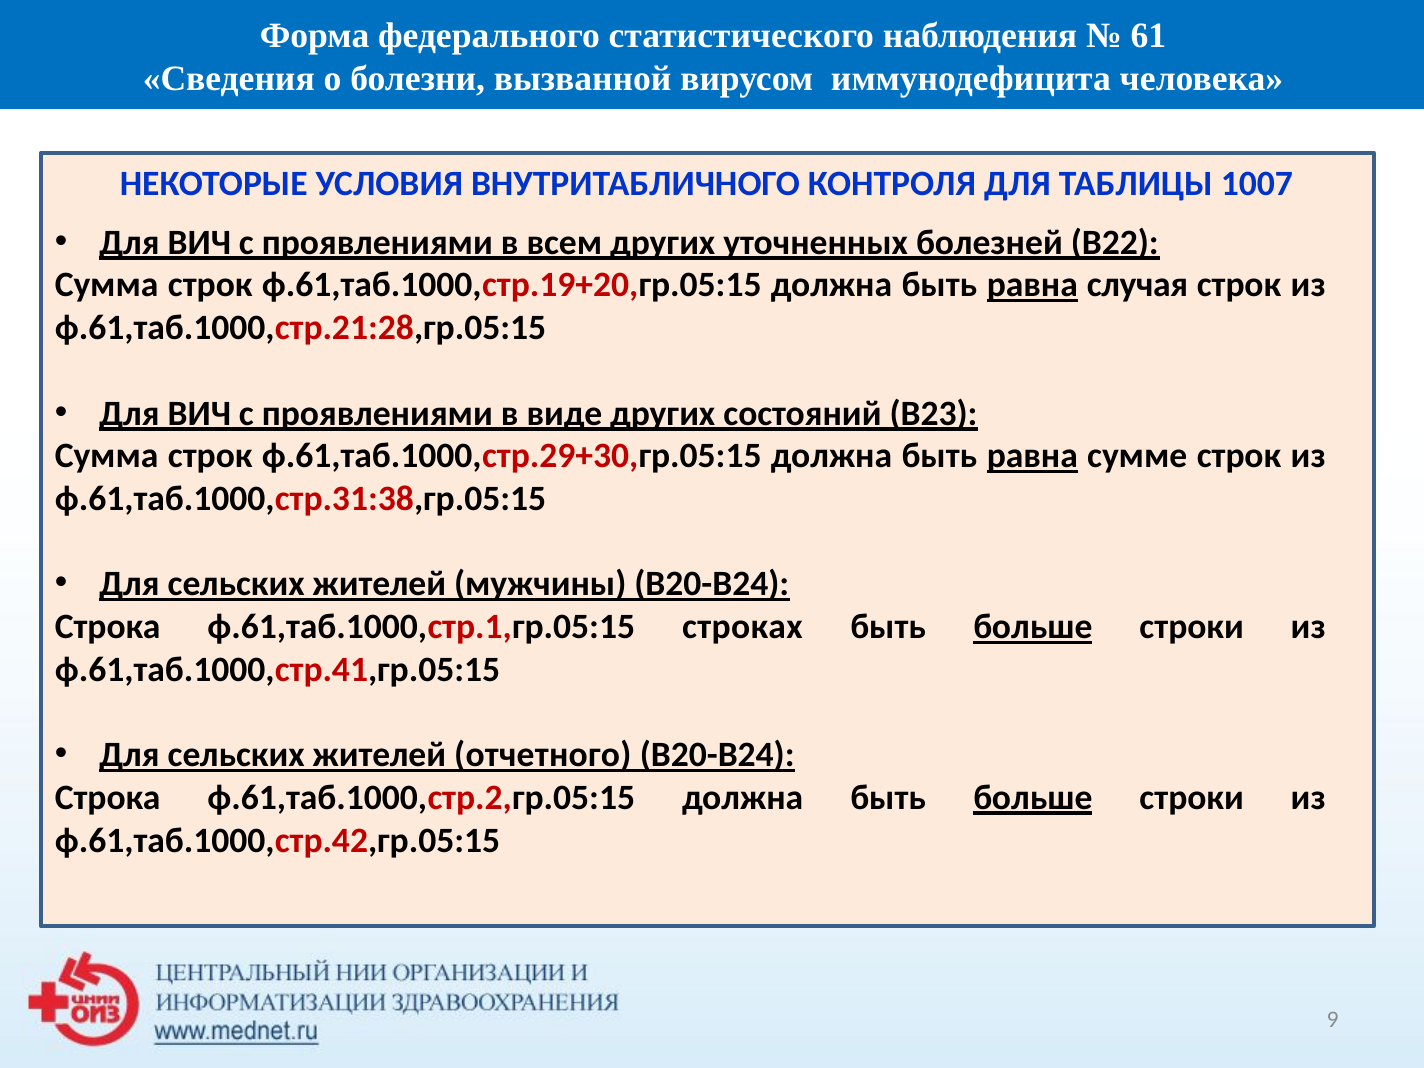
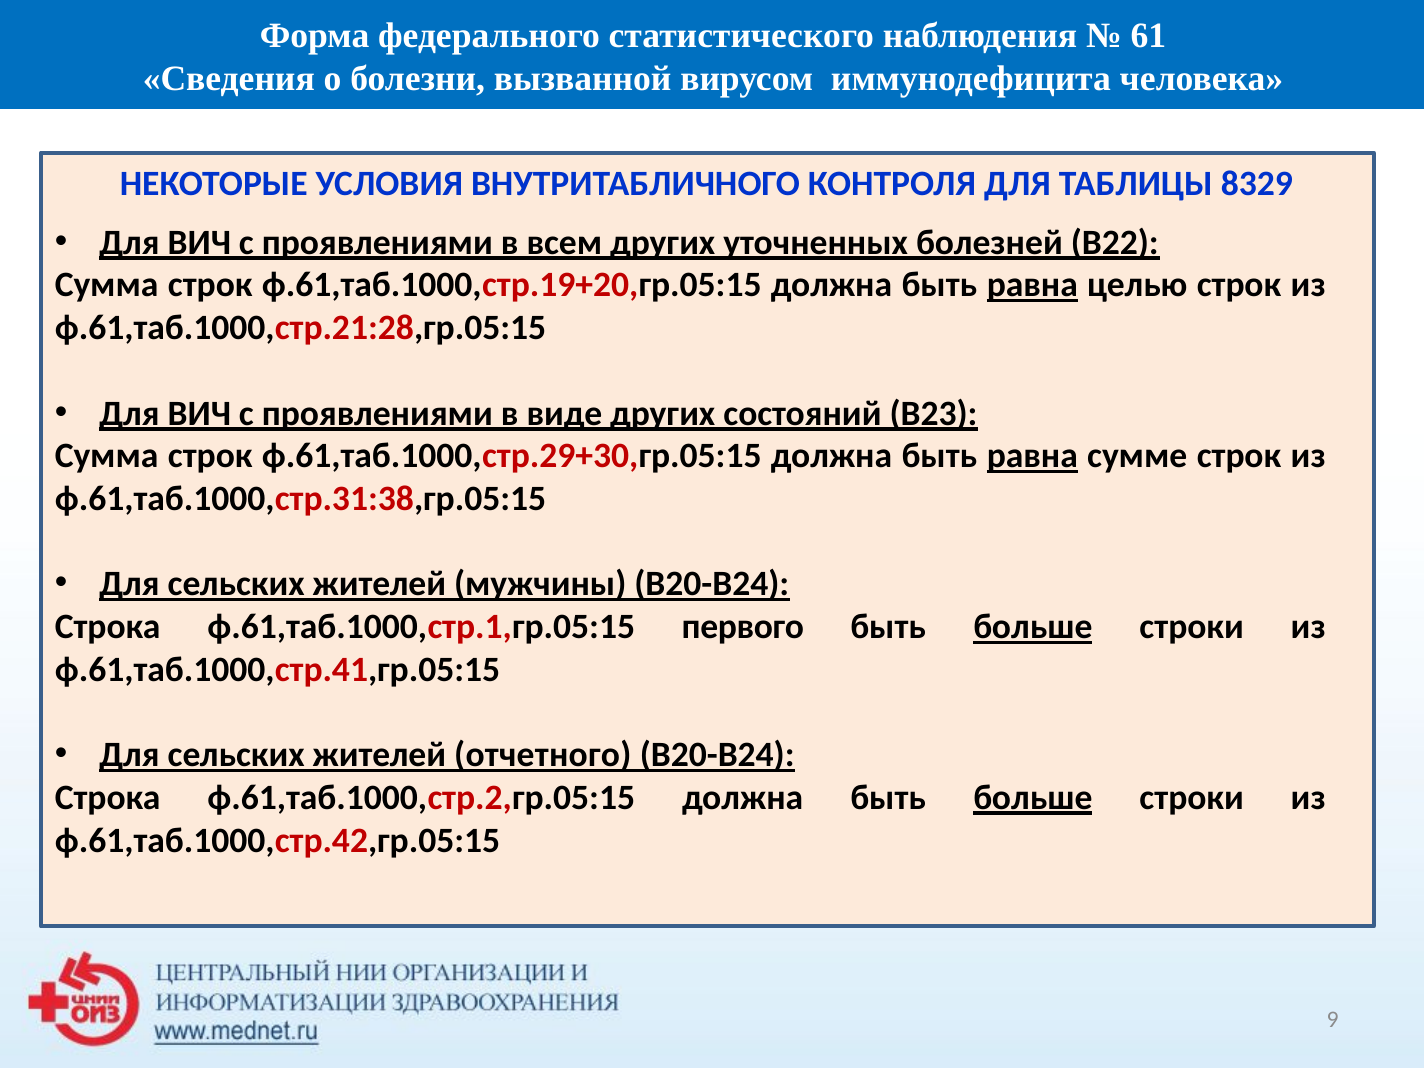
1007: 1007 -> 8329
случая: случая -> целью
строках: строках -> первого
